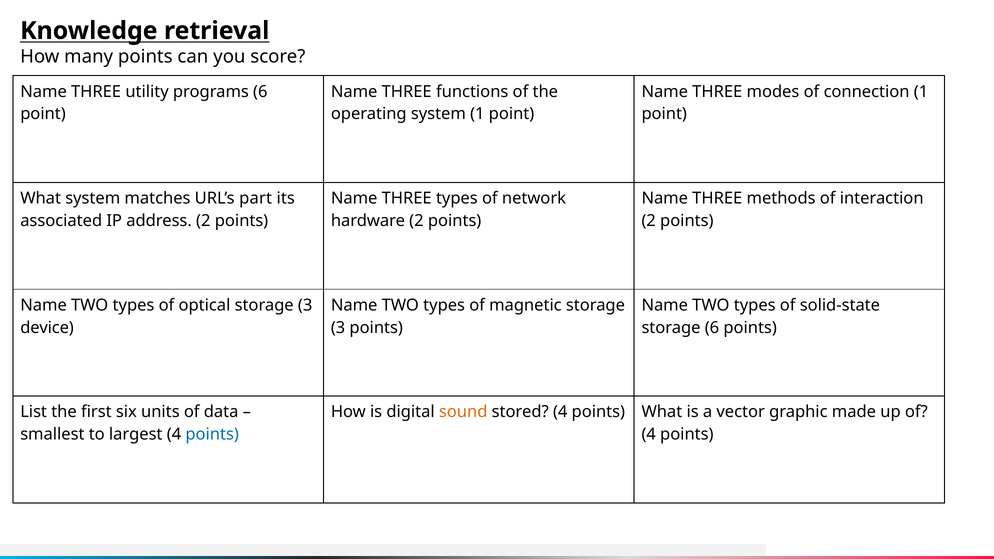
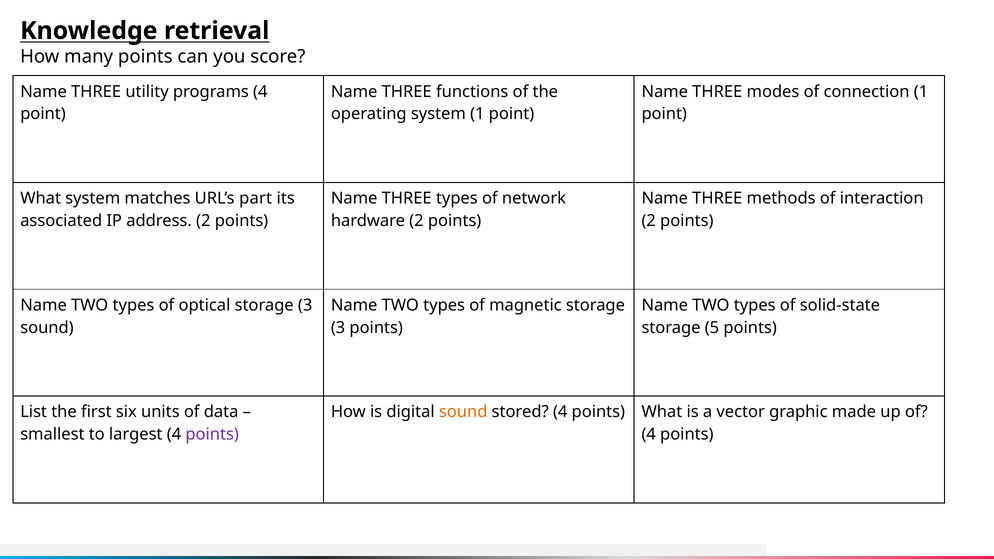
programs 6: 6 -> 4
device at (47, 328): device -> sound
storage 6: 6 -> 5
points at (212, 435) colour: blue -> purple
